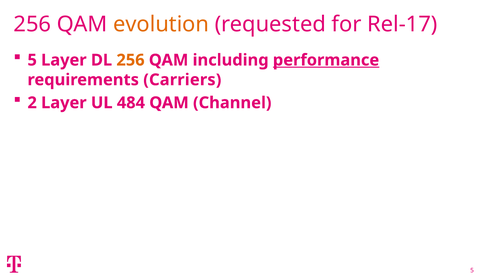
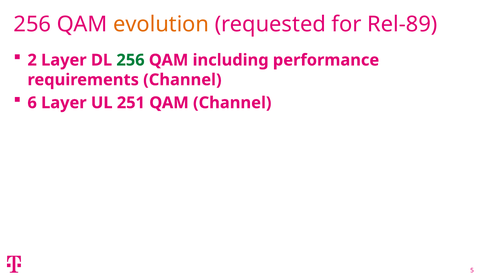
Rel-17: Rel-17 -> Rel-89
5 at (32, 60): 5 -> 2
256 at (130, 60) colour: orange -> green
performance underline: present -> none
requirements Carriers: Carriers -> Channel
2: 2 -> 6
484: 484 -> 251
